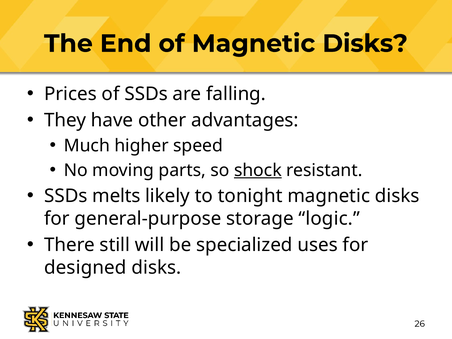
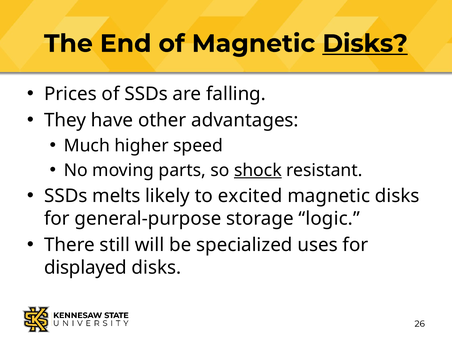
Disks at (365, 44) underline: none -> present
tonight: tonight -> excited
designed: designed -> displayed
